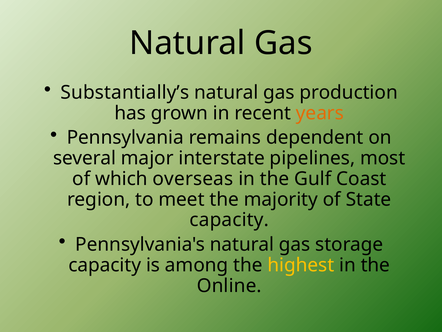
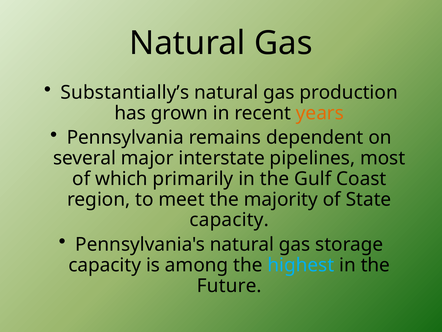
overseas: overseas -> primarily
highest colour: yellow -> light blue
Online: Online -> Future
